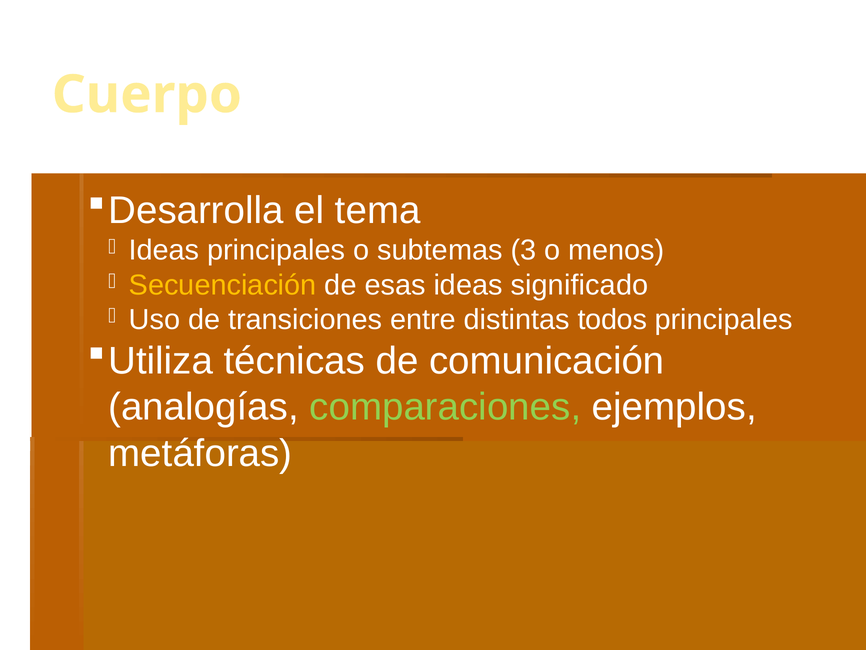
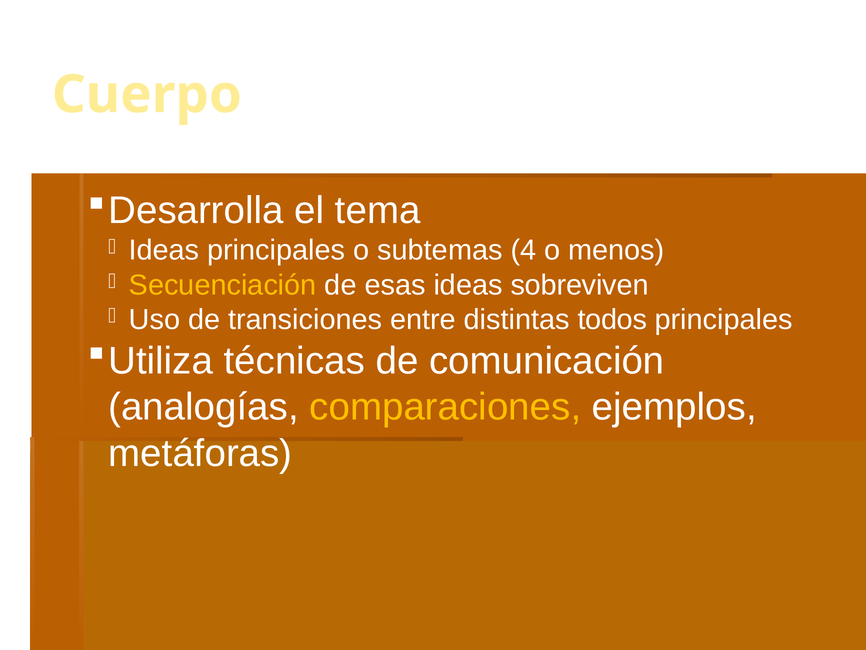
3: 3 -> 4
significado: significado -> sobreviven
comparaciones colour: light green -> yellow
